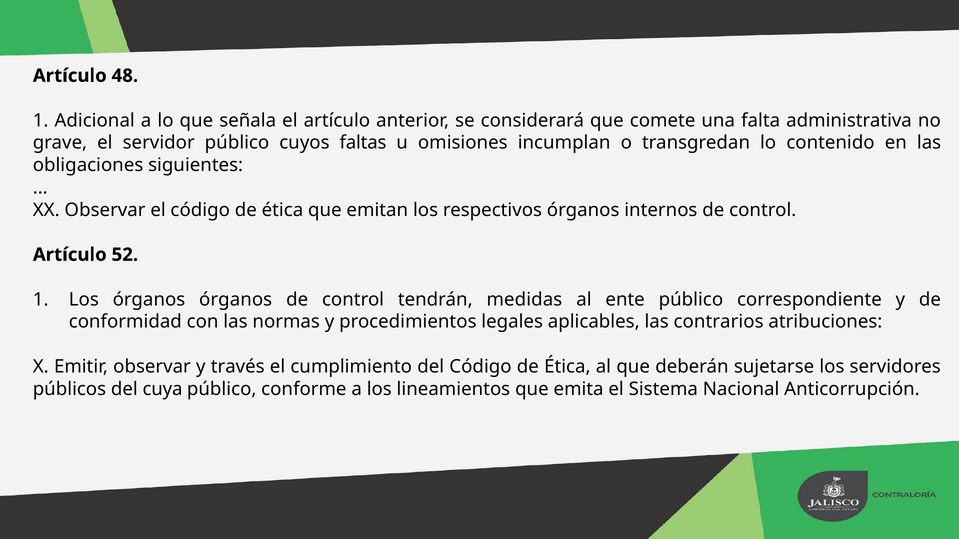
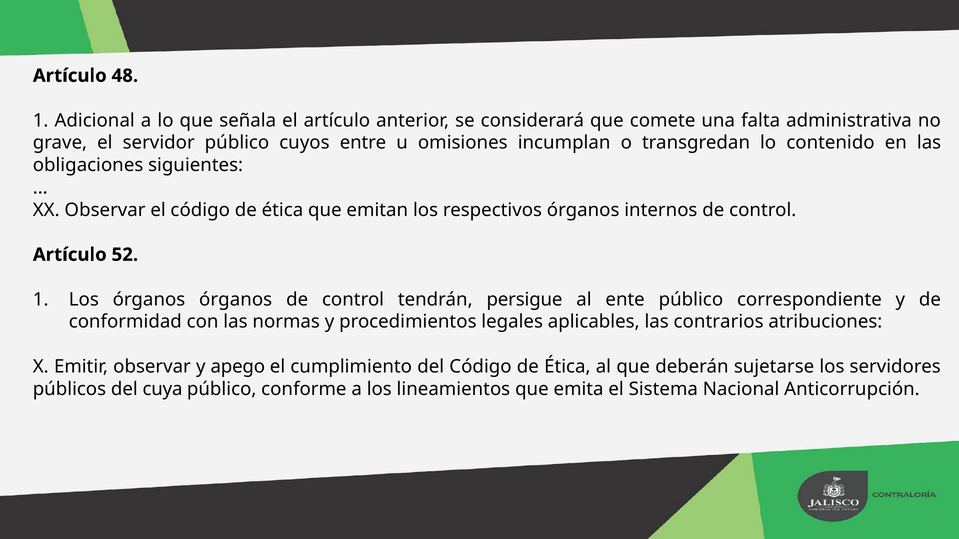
faltas: faltas -> entre
medidas: medidas -> persigue
través: través -> apego
